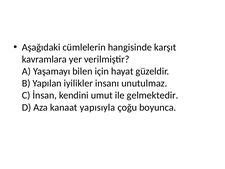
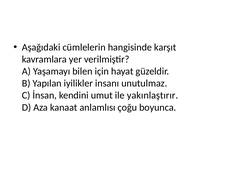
gelmektedir: gelmektedir -> yakınlaştırır
yapısıyla: yapısıyla -> anlamlısı
